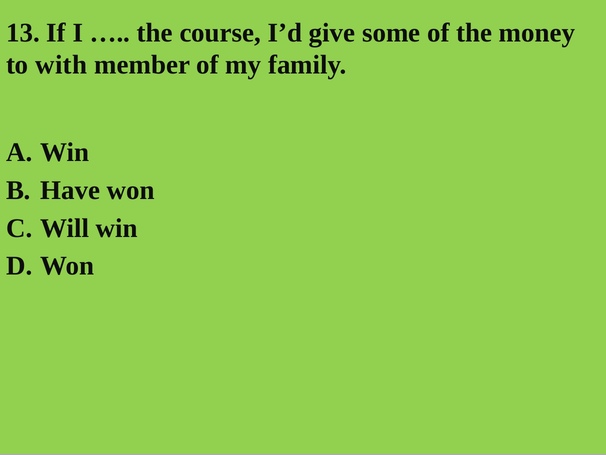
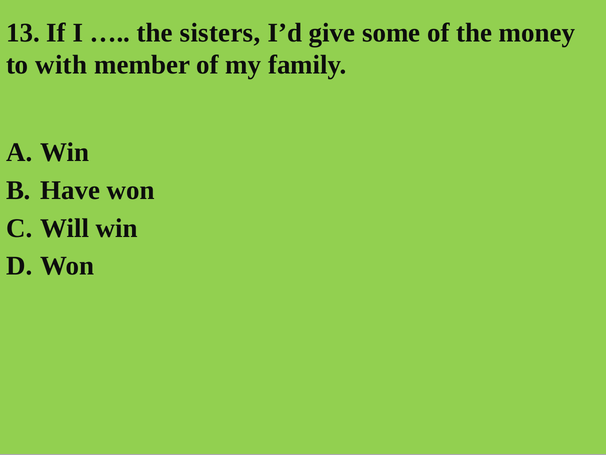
course: course -> sisters
